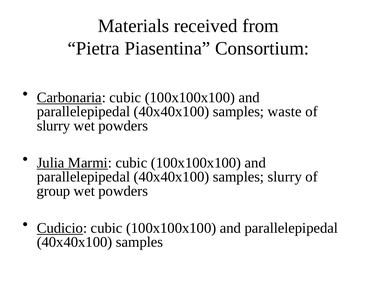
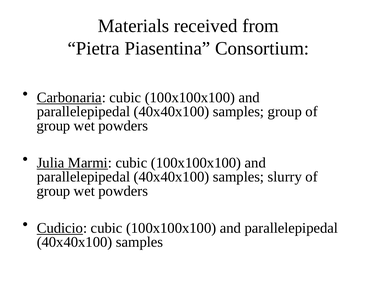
samples waste: waste -> group
slurry at (53, 126): slurry -> group
